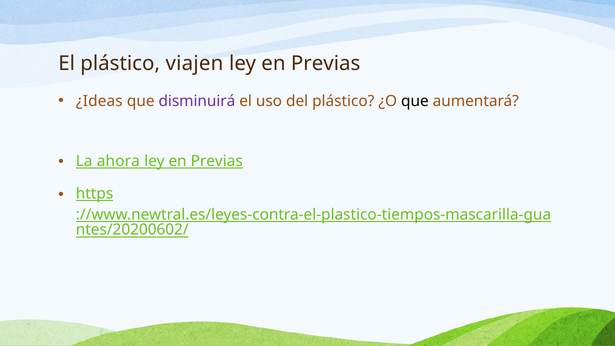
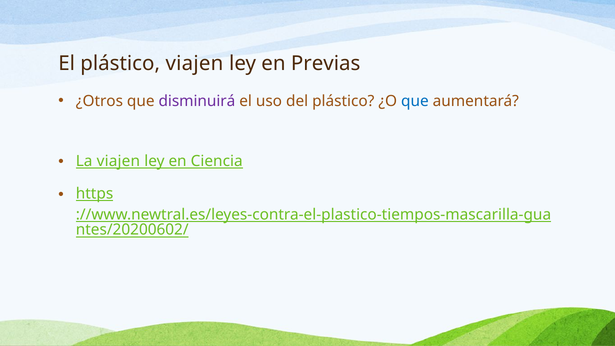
¿Ideas: ¿Ideas -> ¿Otros
que at (415, 101) colour: black -> blue
La ahora: ahora -> viajen
Previas at (217, 161): Previas -> Ciencia
